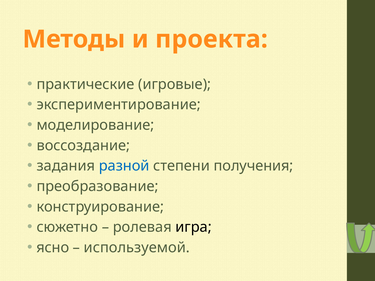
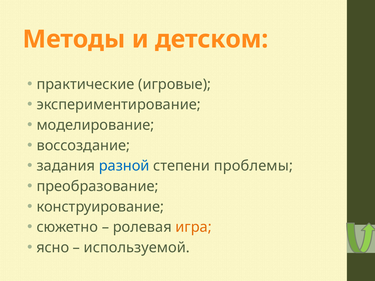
проекта: проекта -> детском
получения: получения -> проблемы
игра colour: black -> orange
